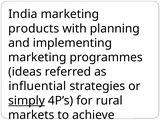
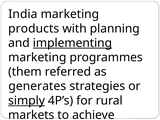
implementing underline: none -> present
ideas: ideas -> them
influential: influential -> generates
